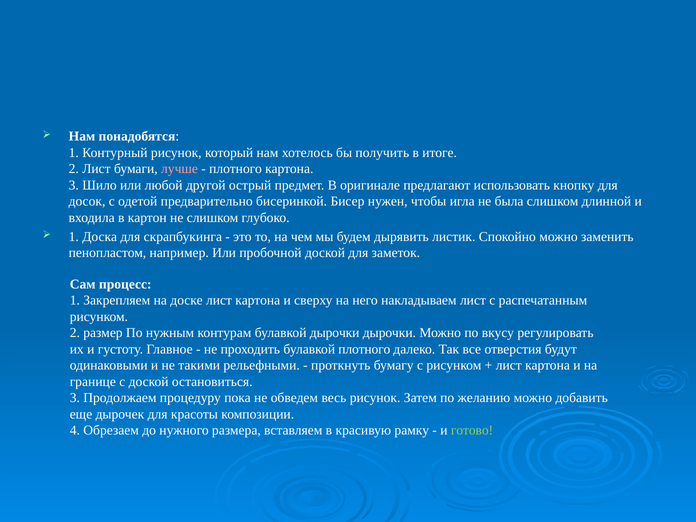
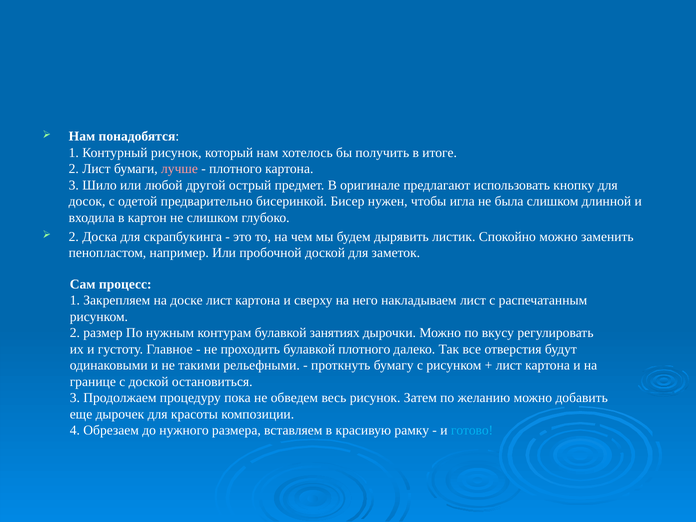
1 at (74, 237): 1 -> 2
булавкой дырочки: дырочки -> занятиях
готово colour: light green -> light blue
